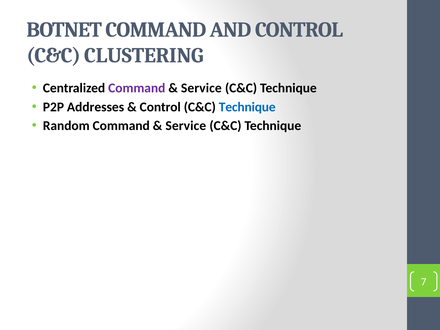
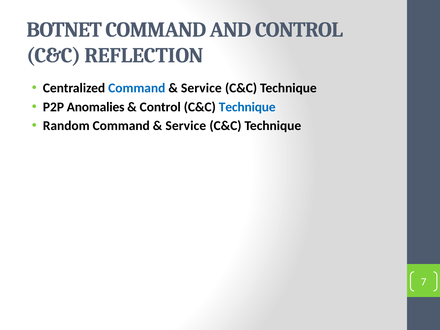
CLUSTERING: CLUSTERING -> REFLECTION
Command at (137, 88) colour: purple -> blue
Addresses: Addresses -> Anomalies
